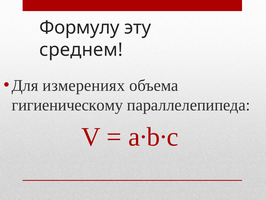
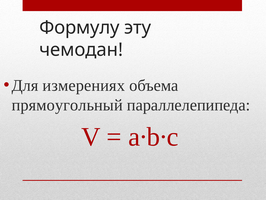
среднем: среднем -> чемодан
гигиеническому: гигиеническому -> прямоугольный
